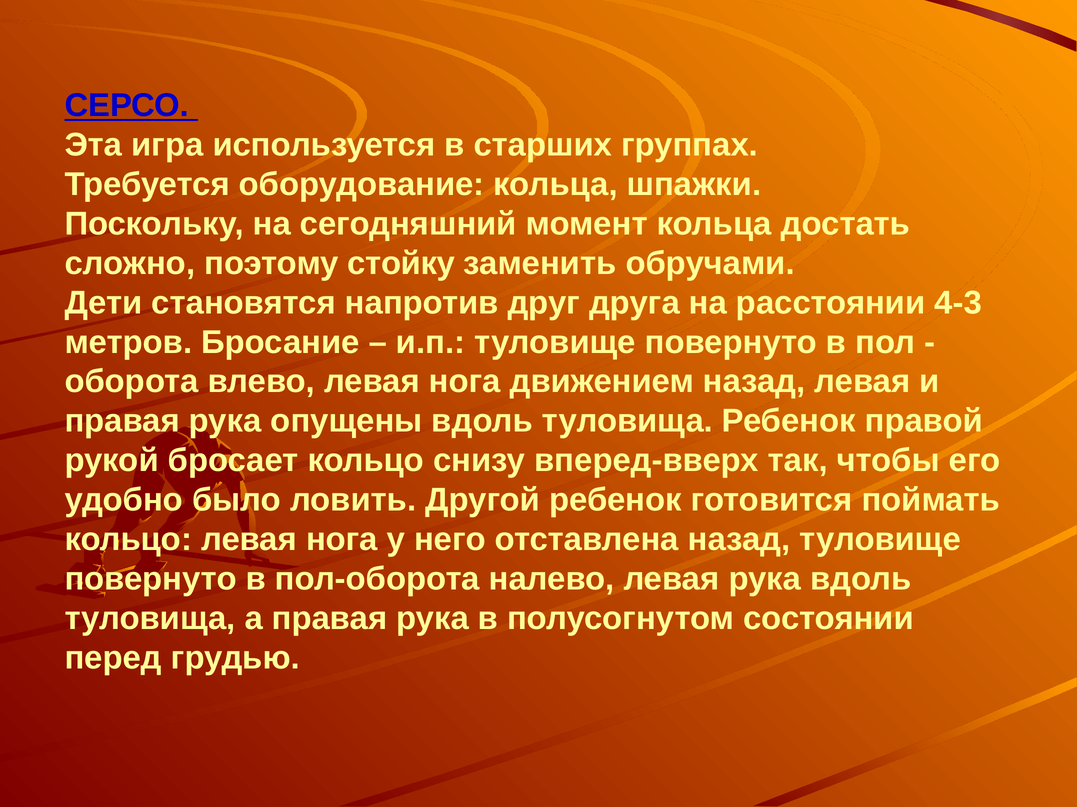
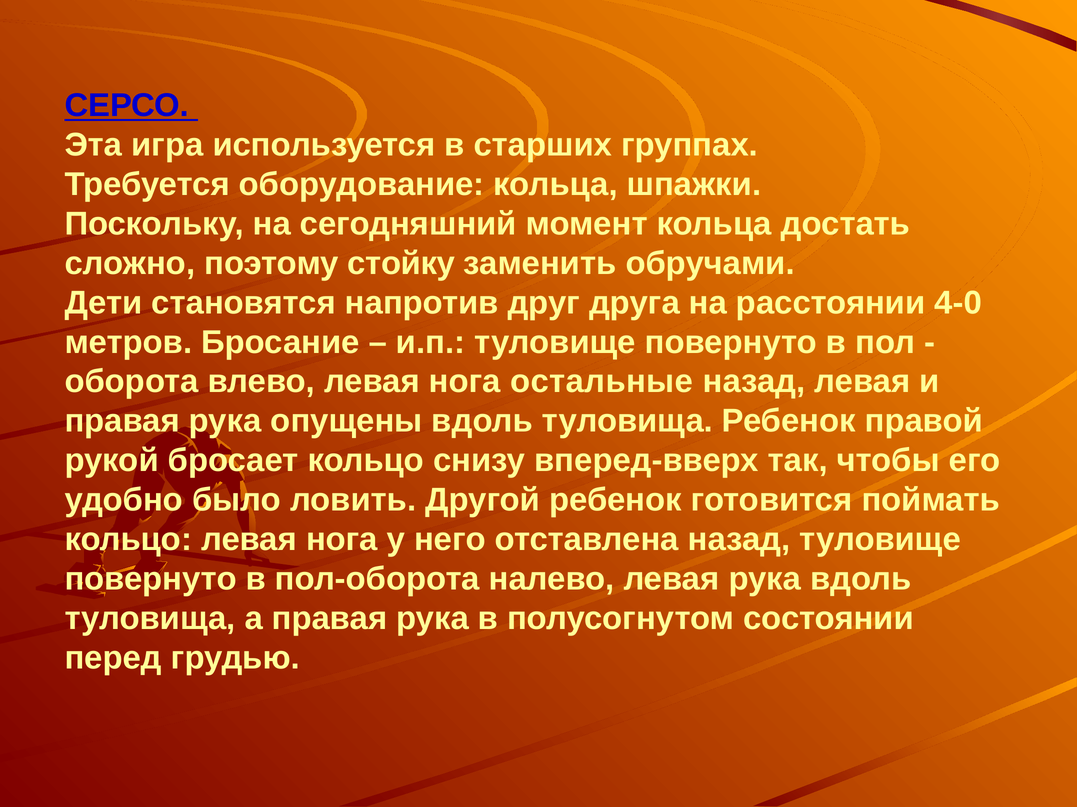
4-3: 4-3 -> 4-0
движением: движением -> остальные
